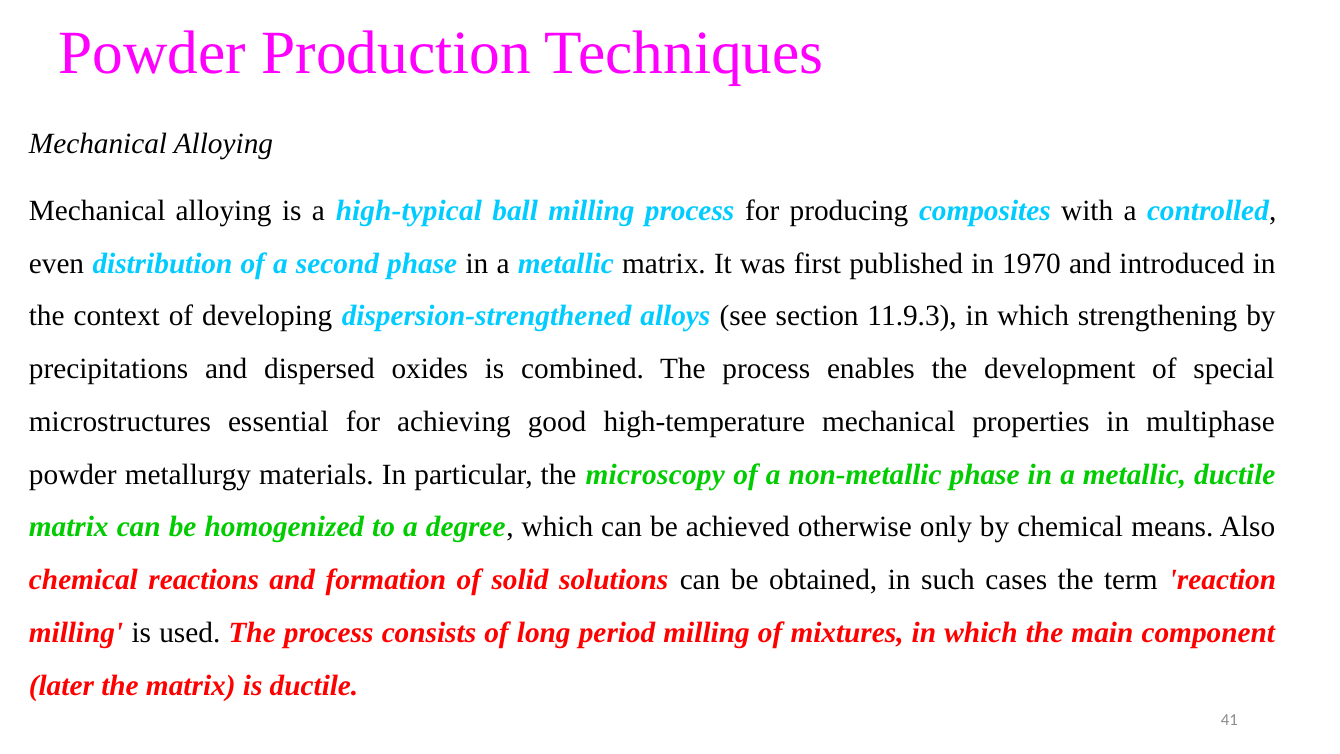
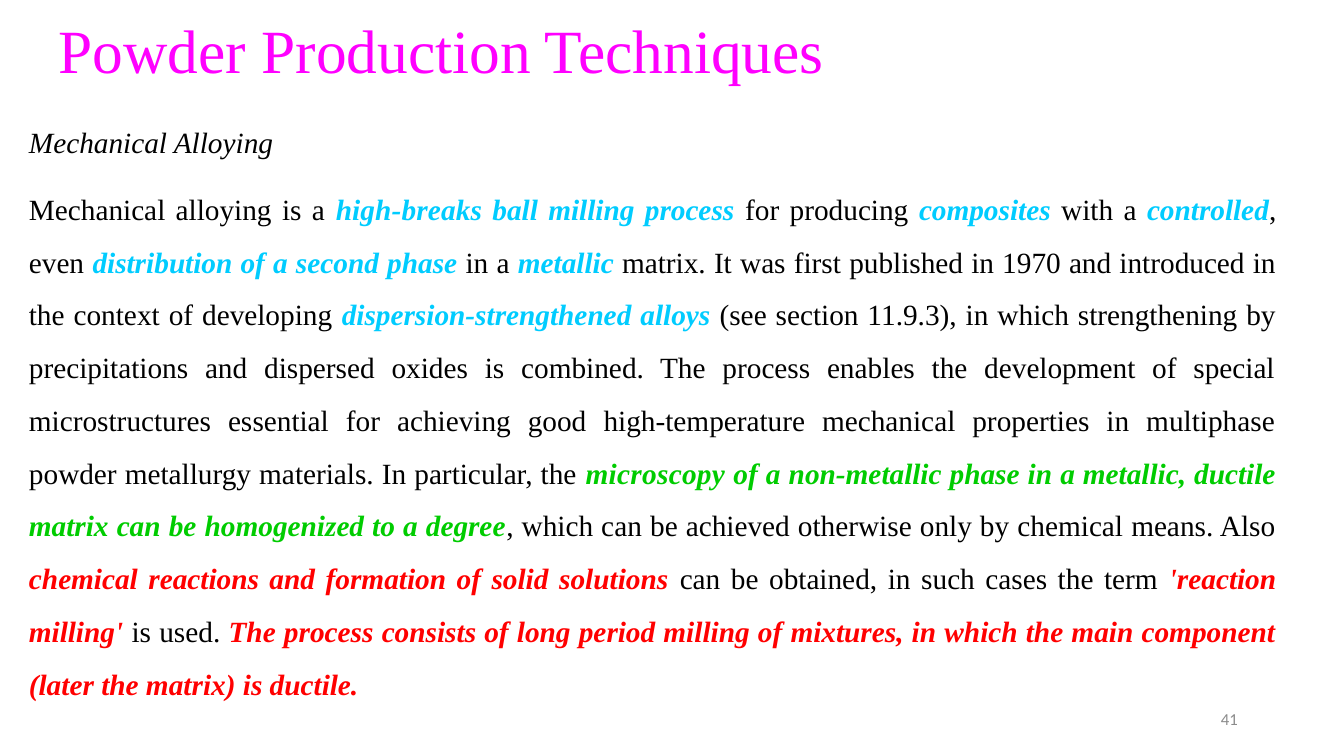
high-typical: high-typical -> high-breaks
